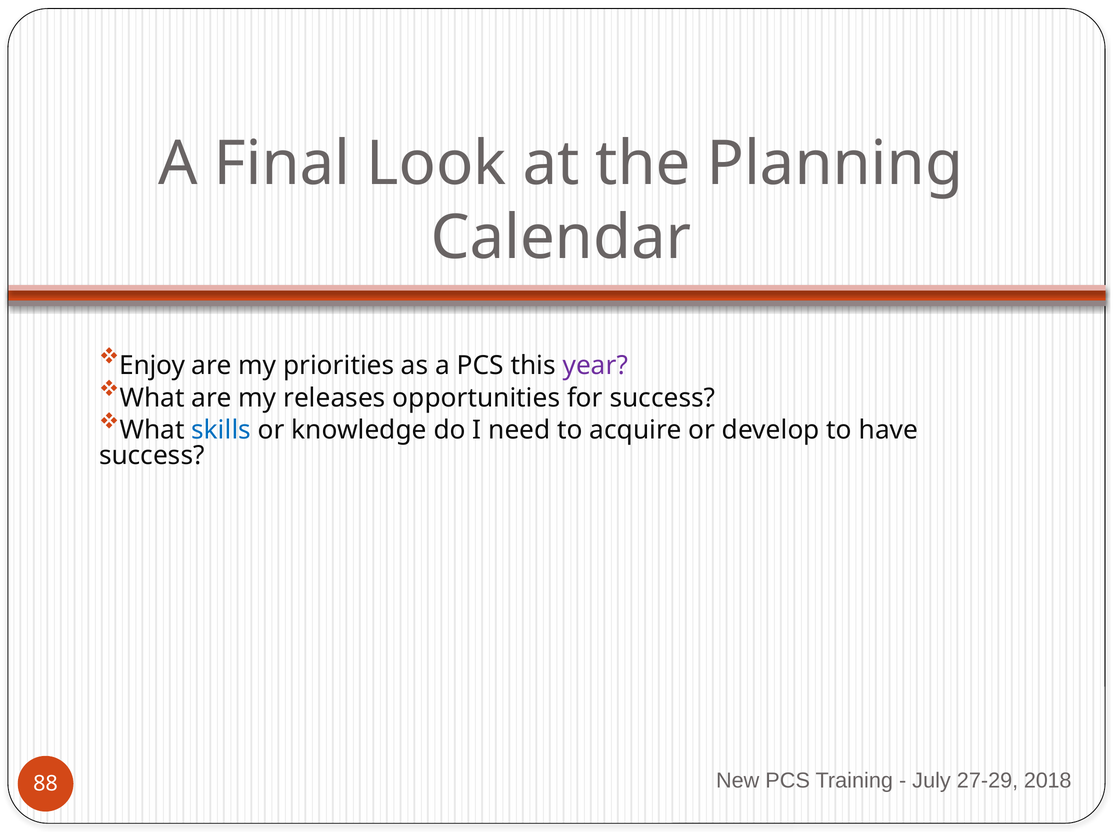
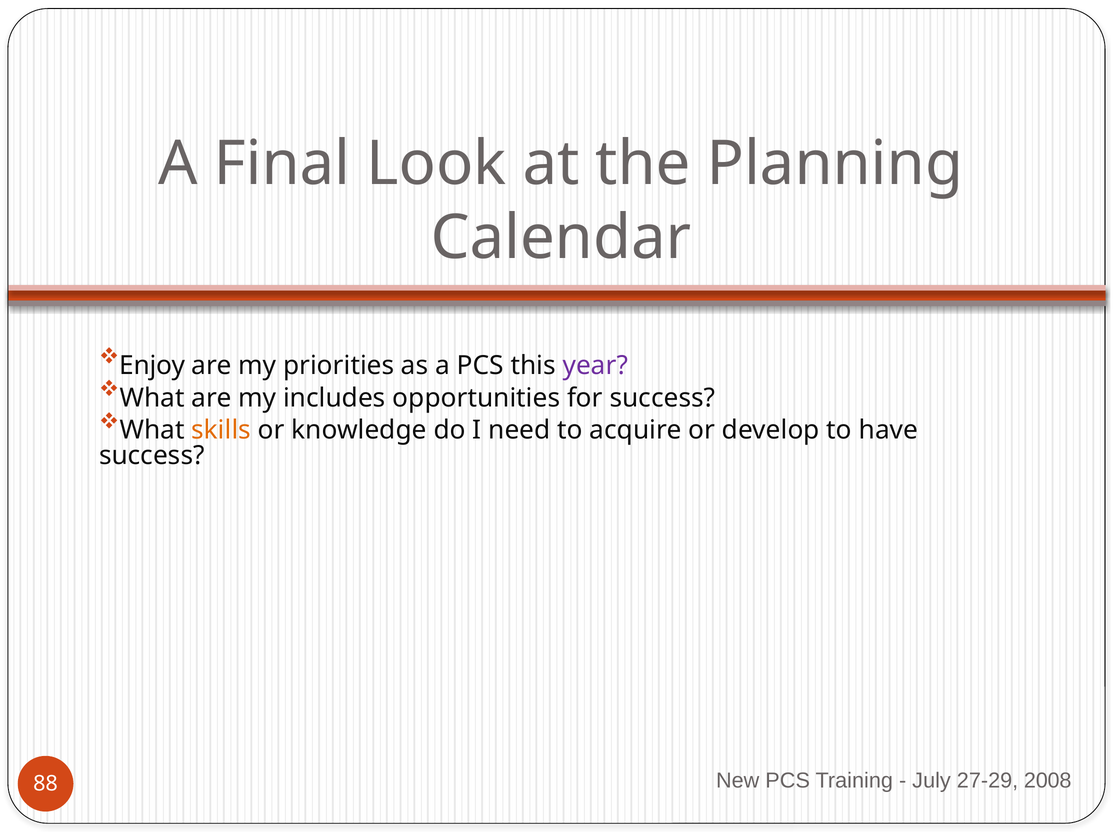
releases: releases -> includes
skills colour: blue -> orange
2018: 2018 -> 2008
